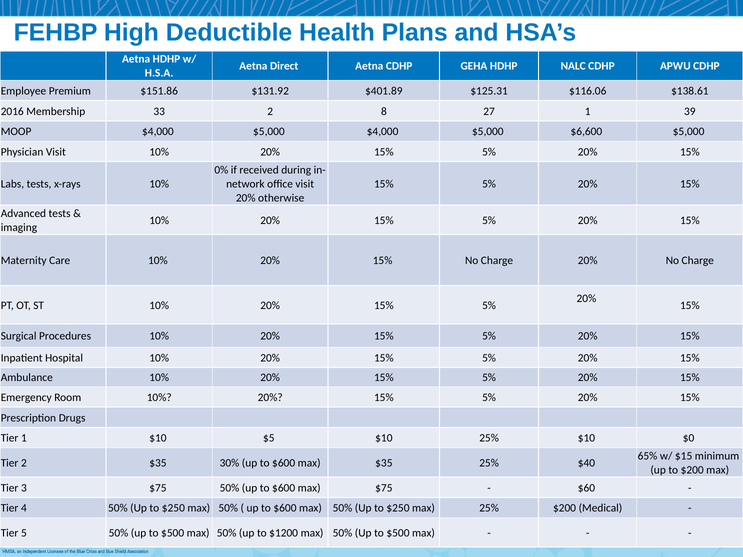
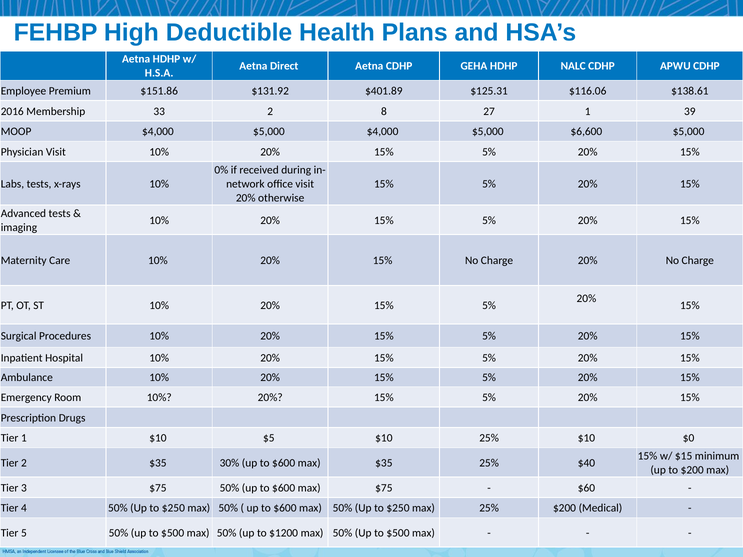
65% at (648, 456): 65% -> 15%
